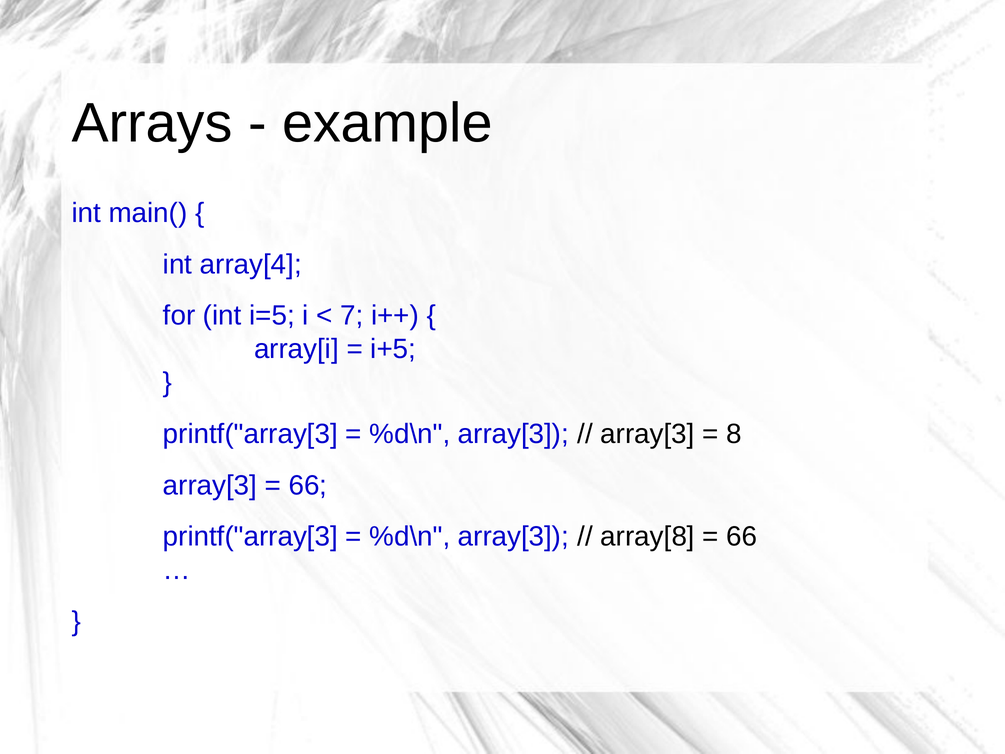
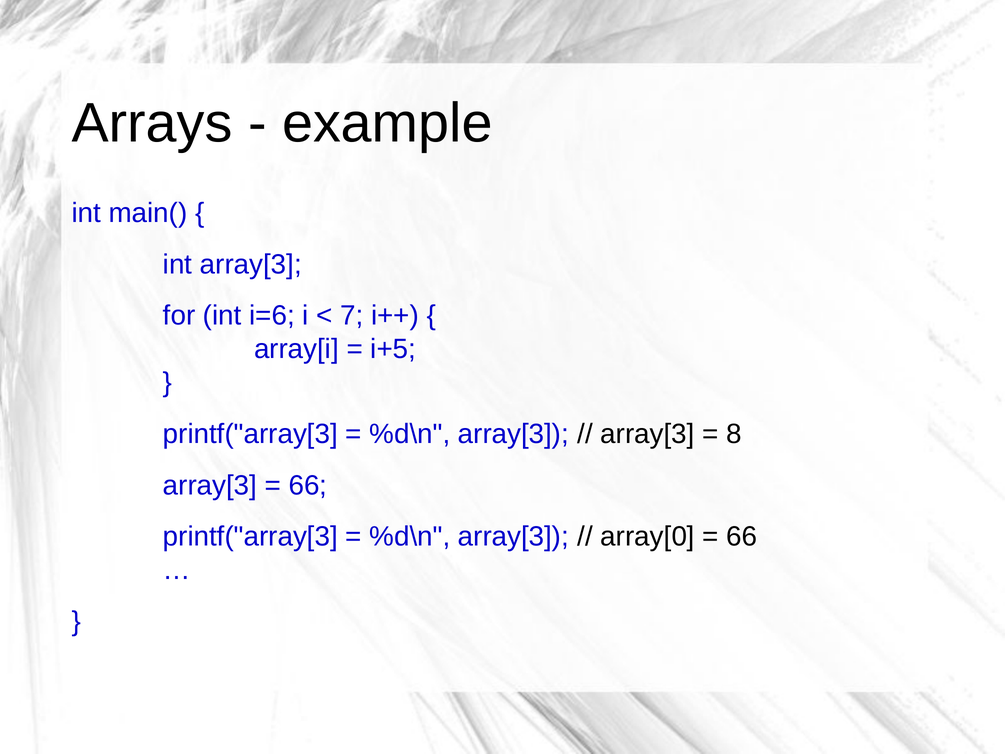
int array[4: array[4 -> array[3
i=5: i=5 -> i=6
array[8: array[8 -> array[0
